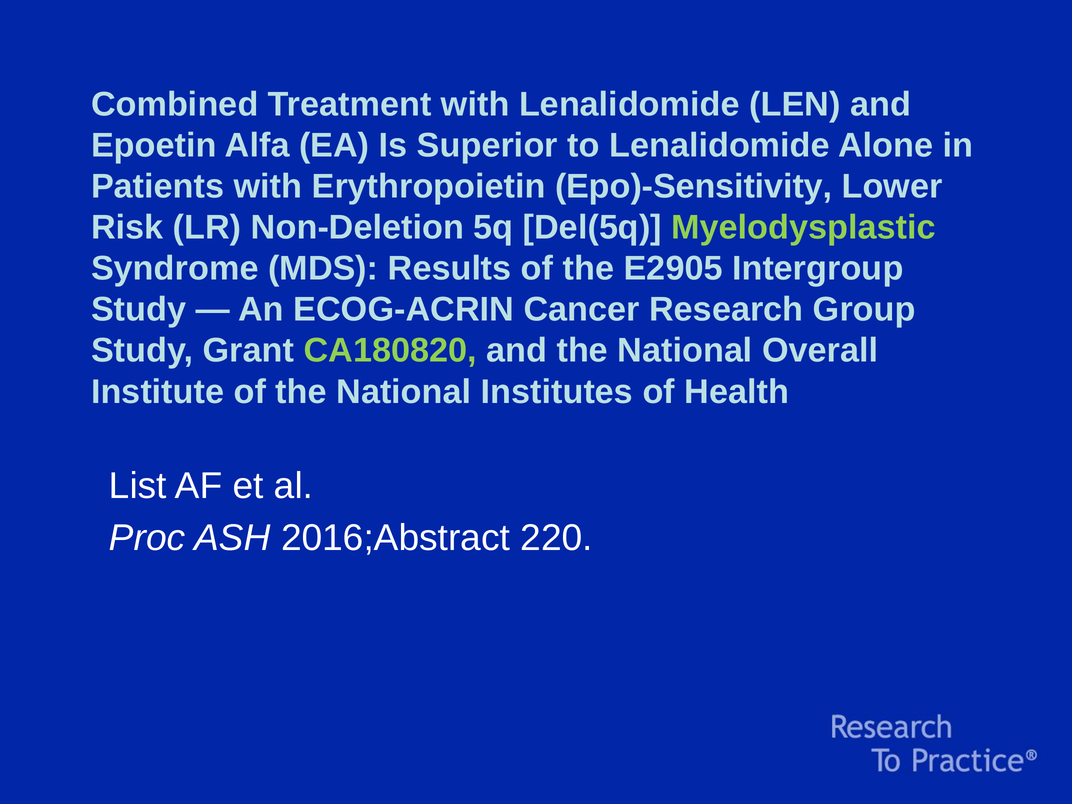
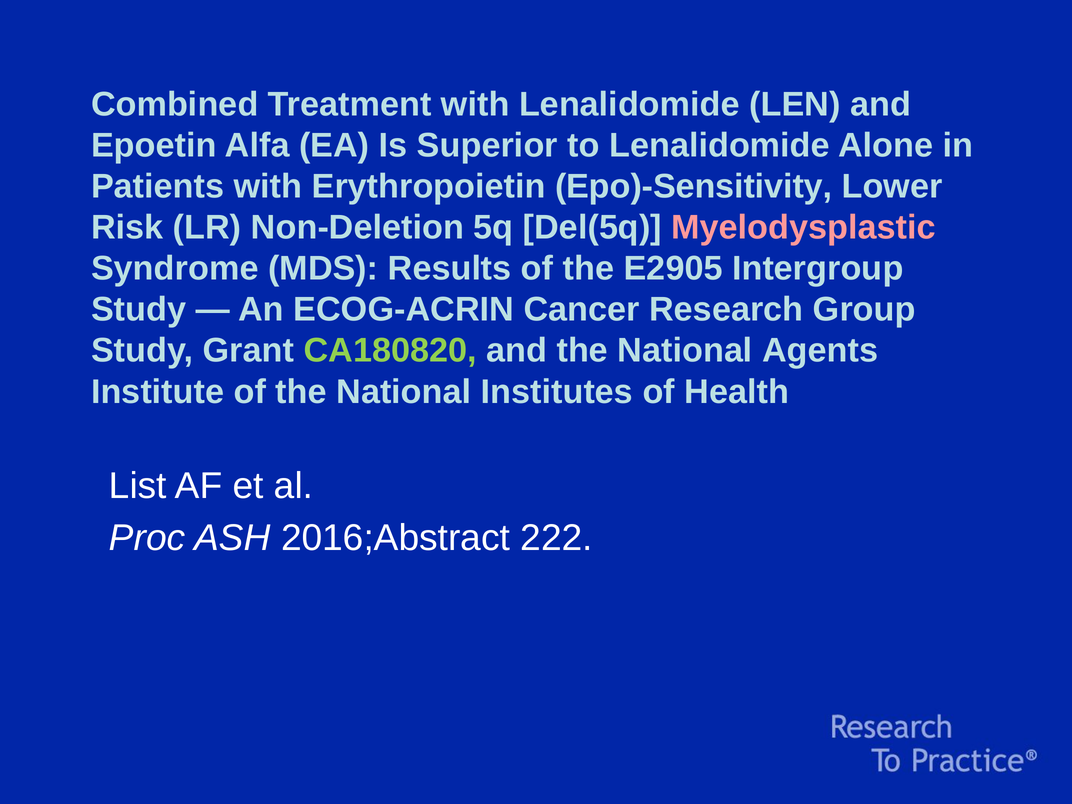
Myelodysplastic colour: light green -> pink
Overall: Overall -> Agents
220: 220 -> 222
